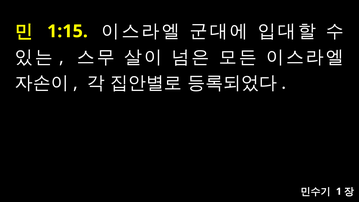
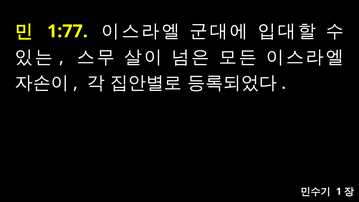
1:15: 1:15 -> 1:77
